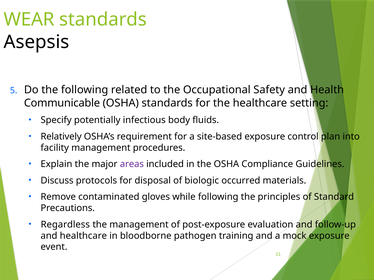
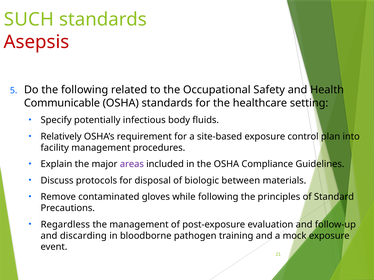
WEAR: WEAR -> SUCH
Asepsis colour: black -> red
occurred: occurred -> between
and healthcare: healthcare -> discarding
